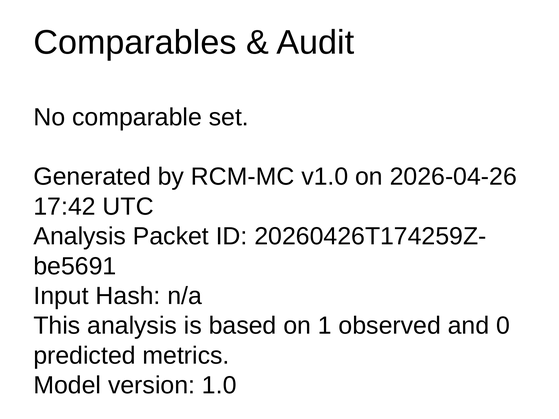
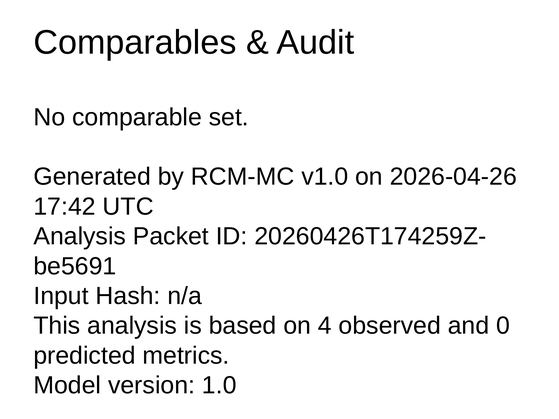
1: 1 -> 4
